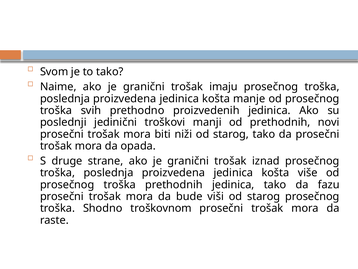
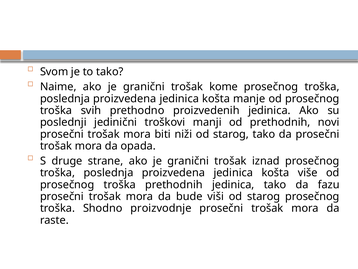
imaju: imaju -> kome
troškovnom: troškovnom -> proizvodnje
